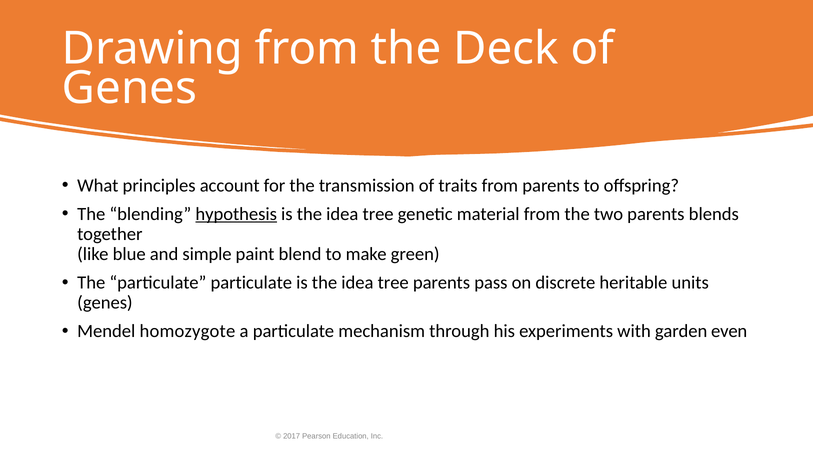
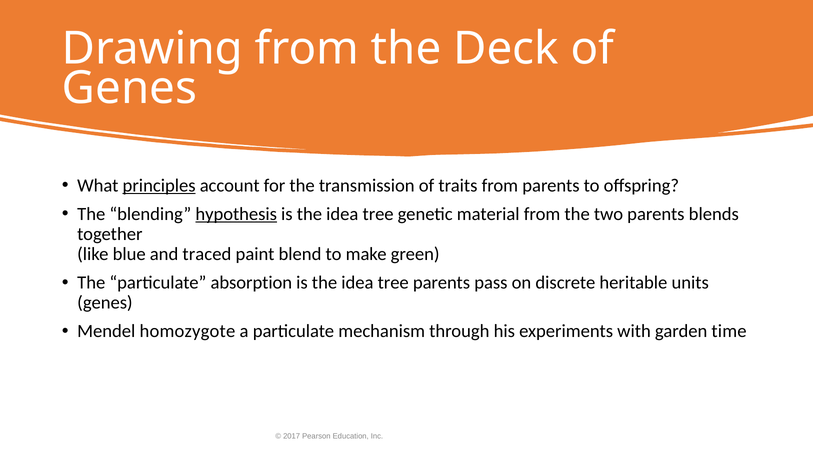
principles underline: none -> present
simple: simple -> traced
particulate particulate: particulate -> absorption
even: even -> time
